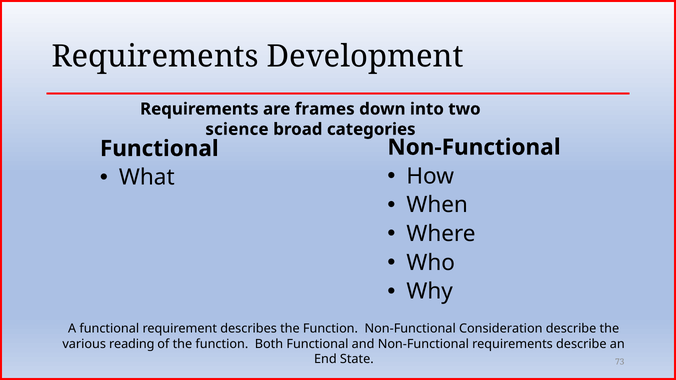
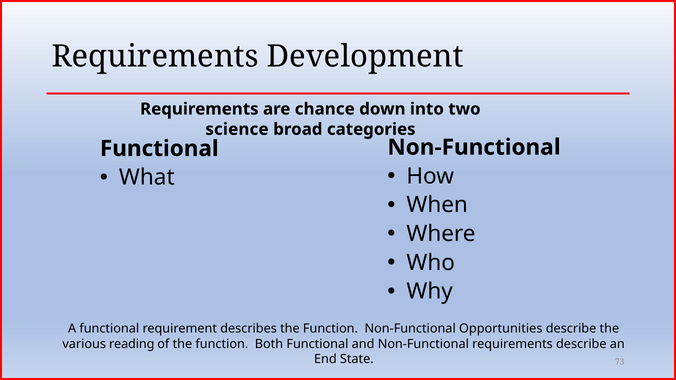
frames: frames -> chance
Consideration: Consideration -> Opportunities
